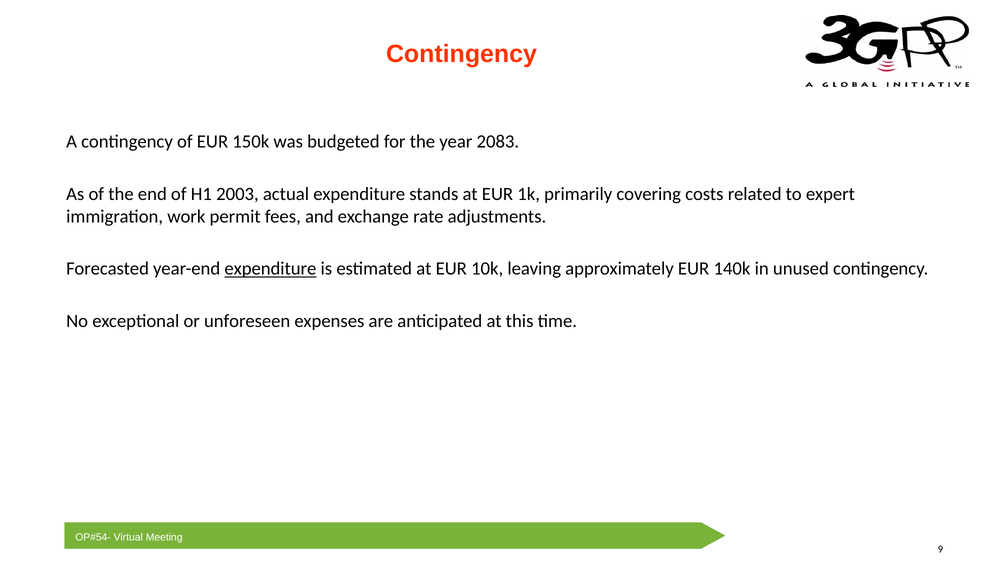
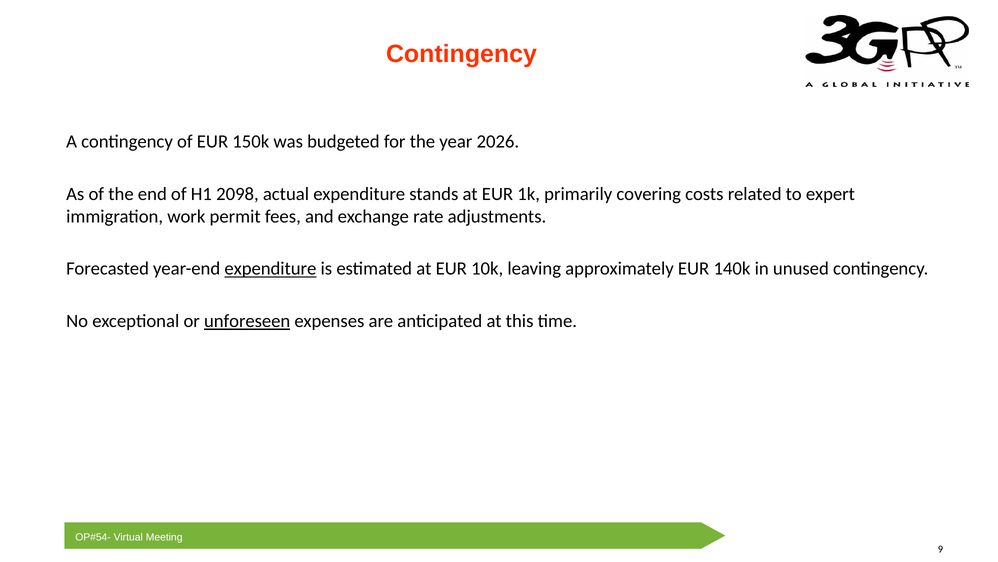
2083: 2083 -> 2026
2003: 2003 -> 2098
unforeseen underline: none -> present
